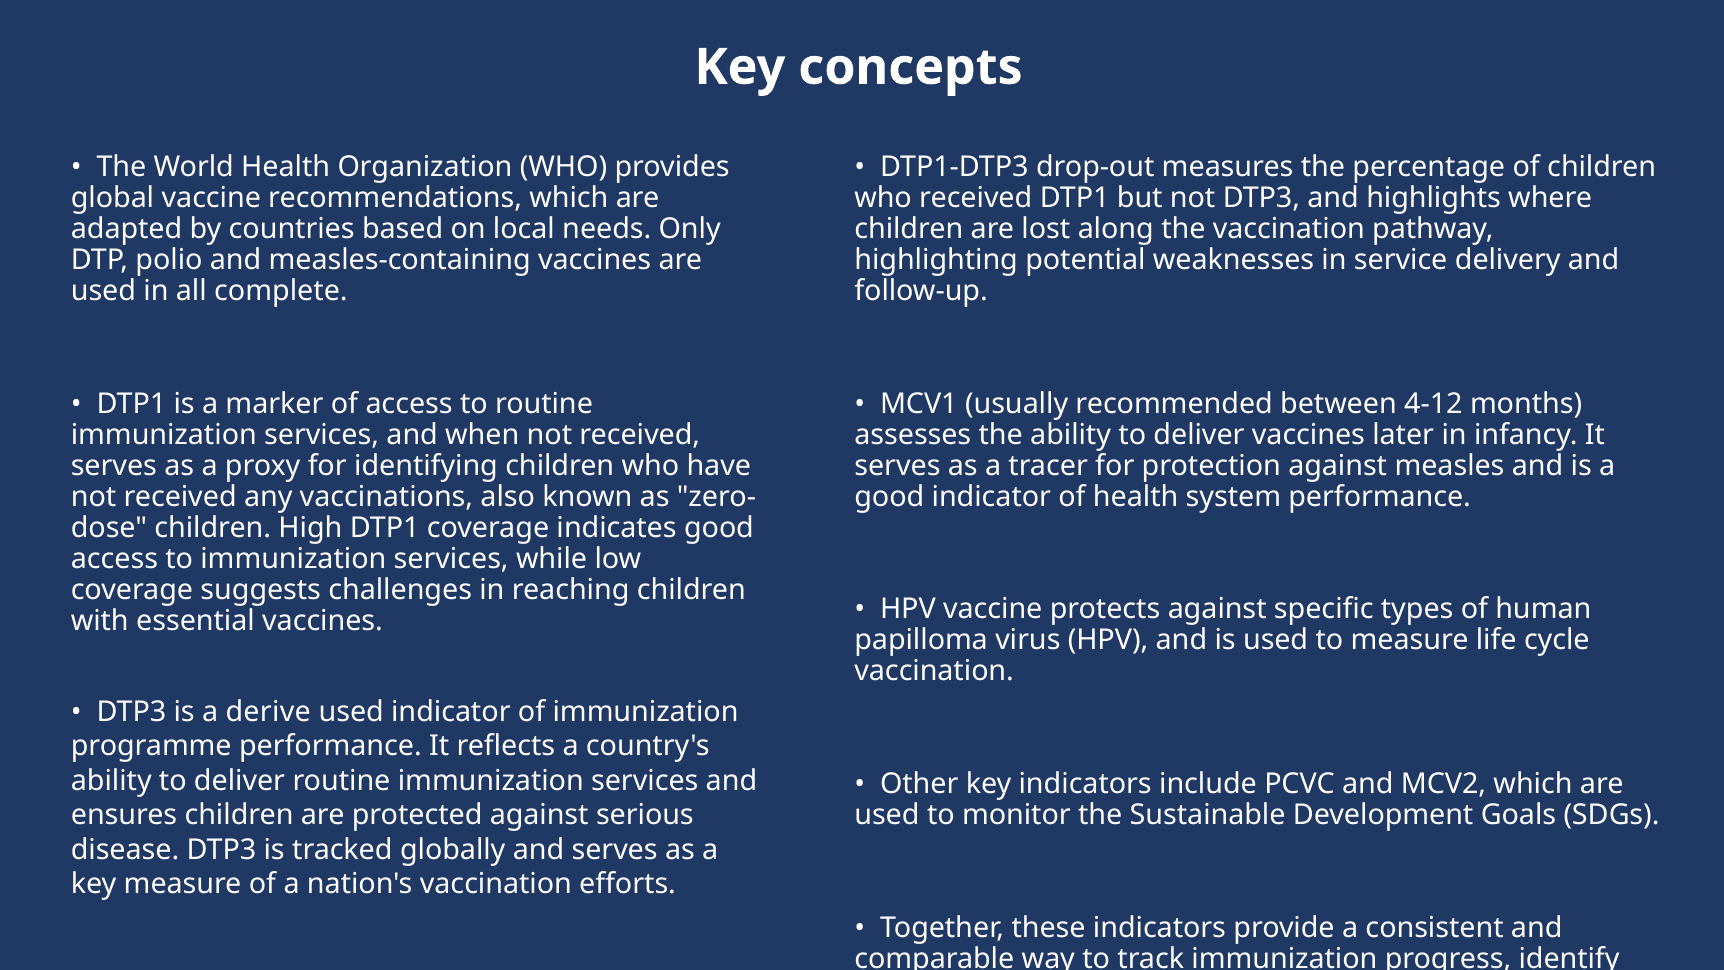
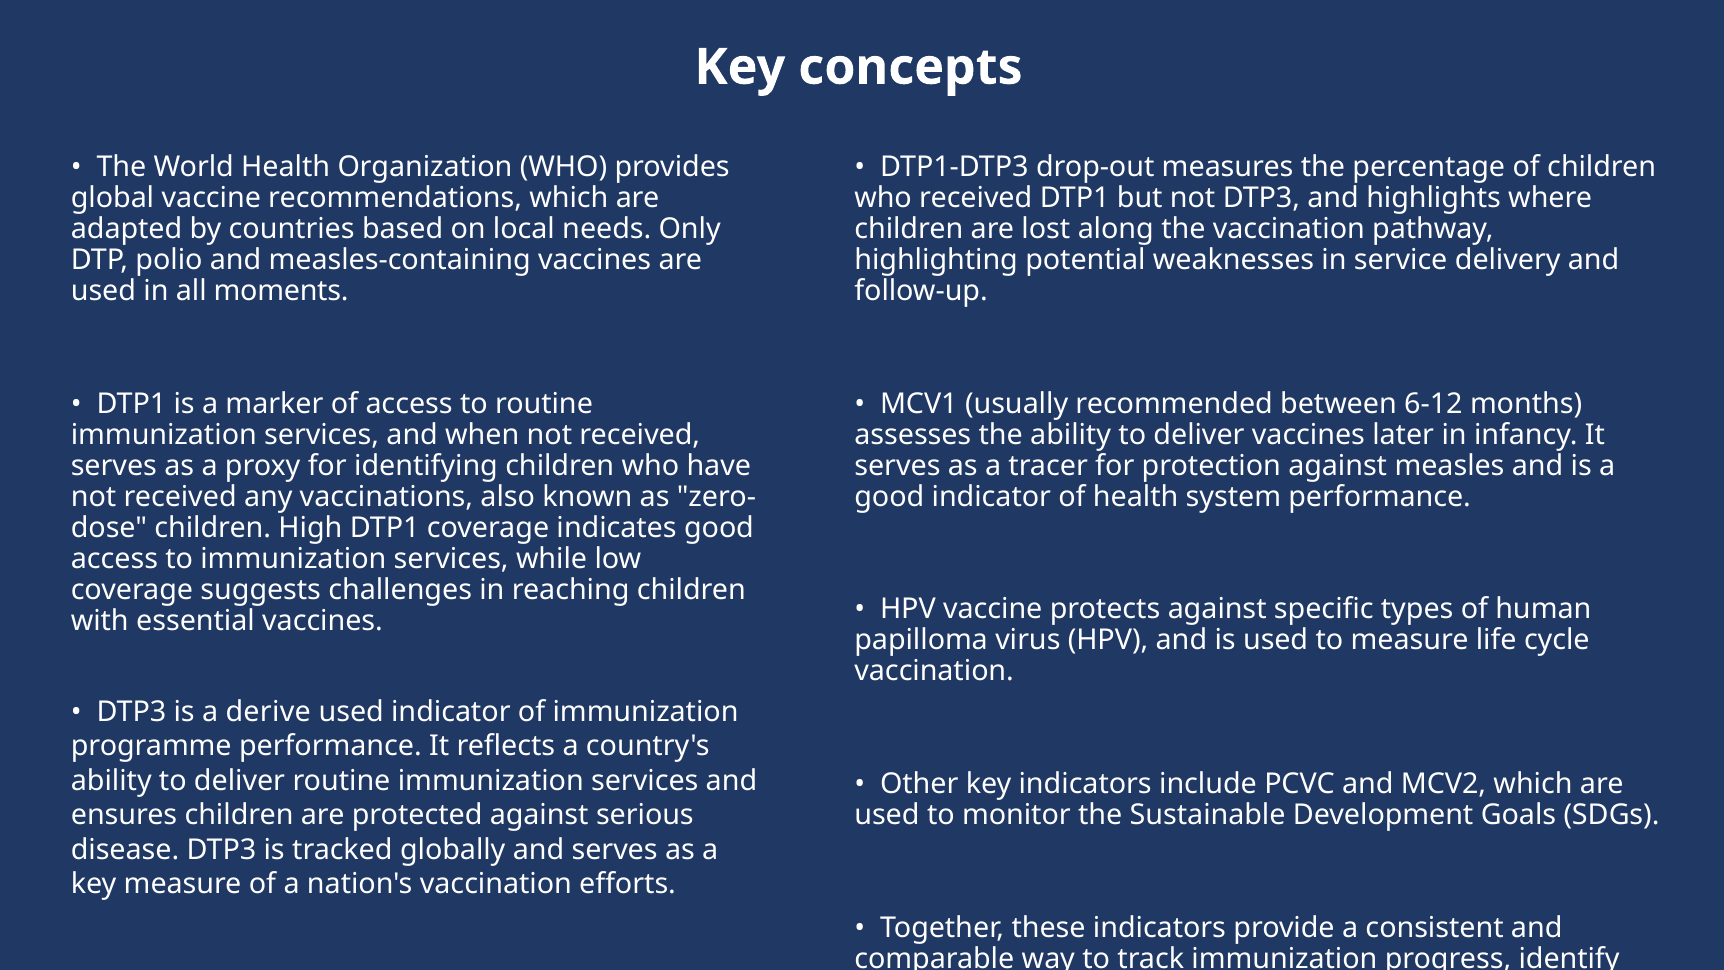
complete: complete -> moments
4-12: 4-12 -> 6-12
